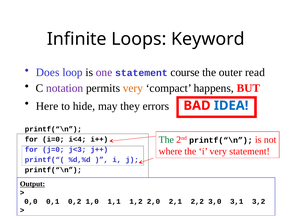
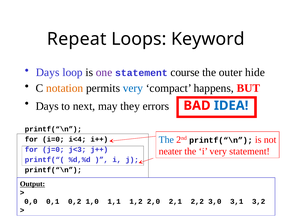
Infinite: Infinite -> Repeat
Does at (48, 72): Does -> Days
read: read -> hide
notation colour: purple -> orange
very at (133, 88) colour: orange -> blue
Here at (47, 106): Here -> Days
hide: hide -> next
The at (166, 140) colour: green -> blue
where: where -> neater
